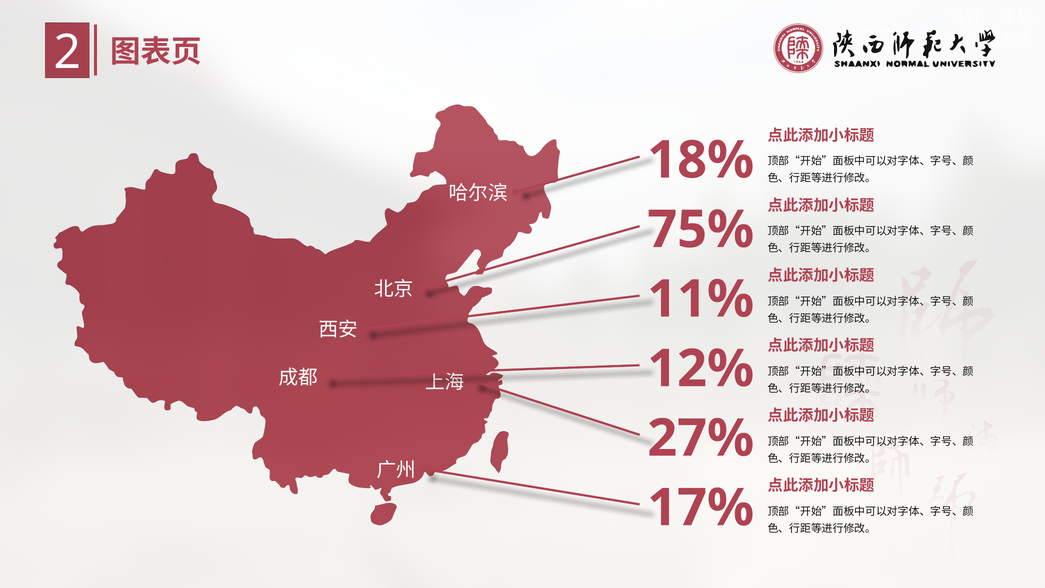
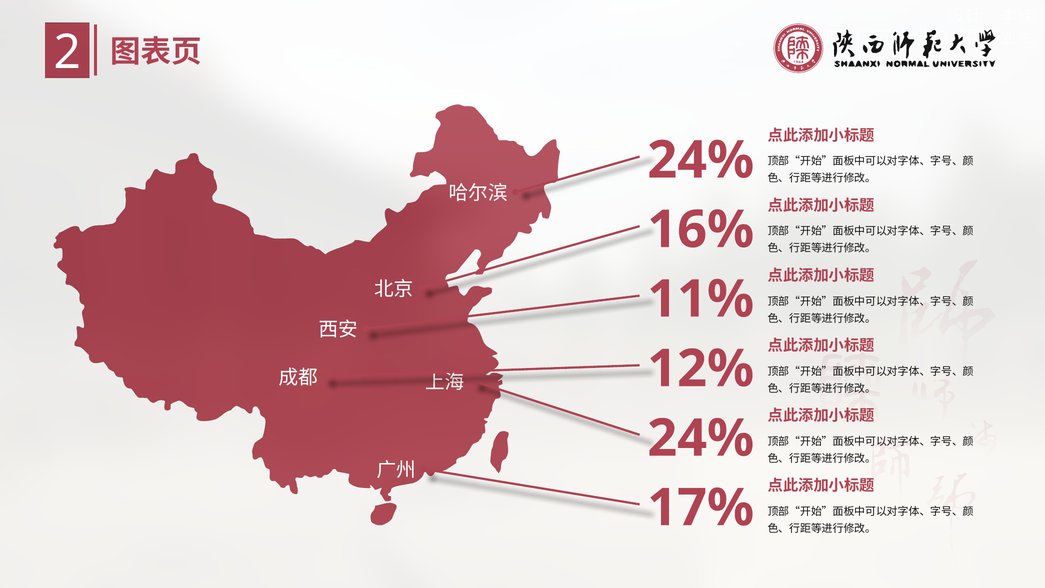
18% at (701, 160): 18% -> 24%
75%: 75% -> 16%
27% at (701, 438): 27% -> 24%
